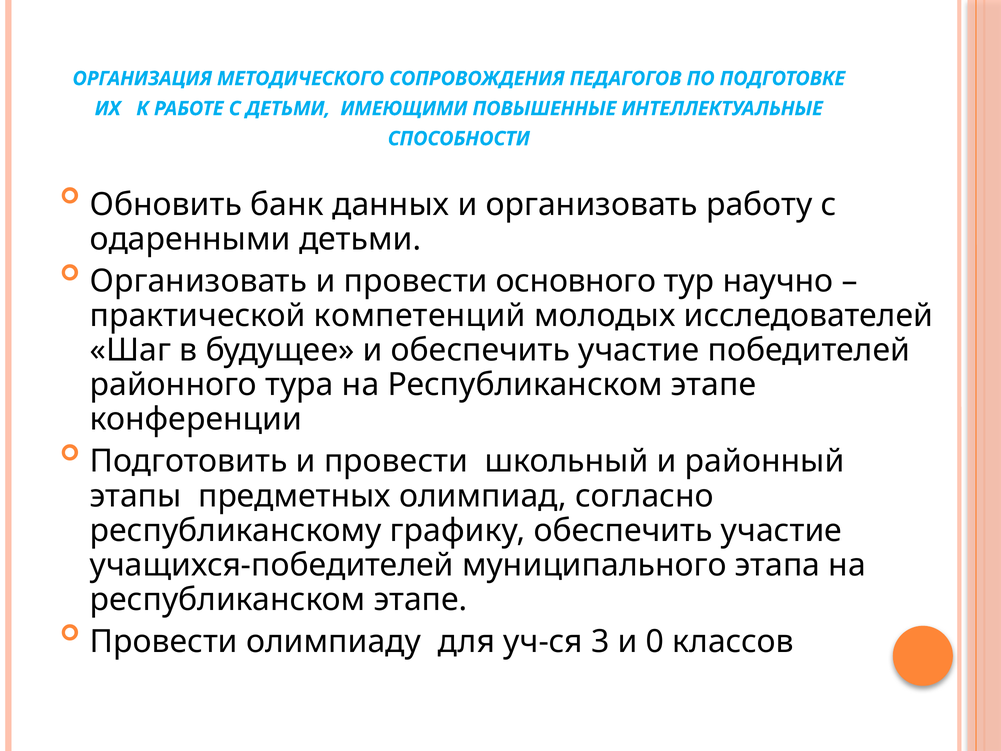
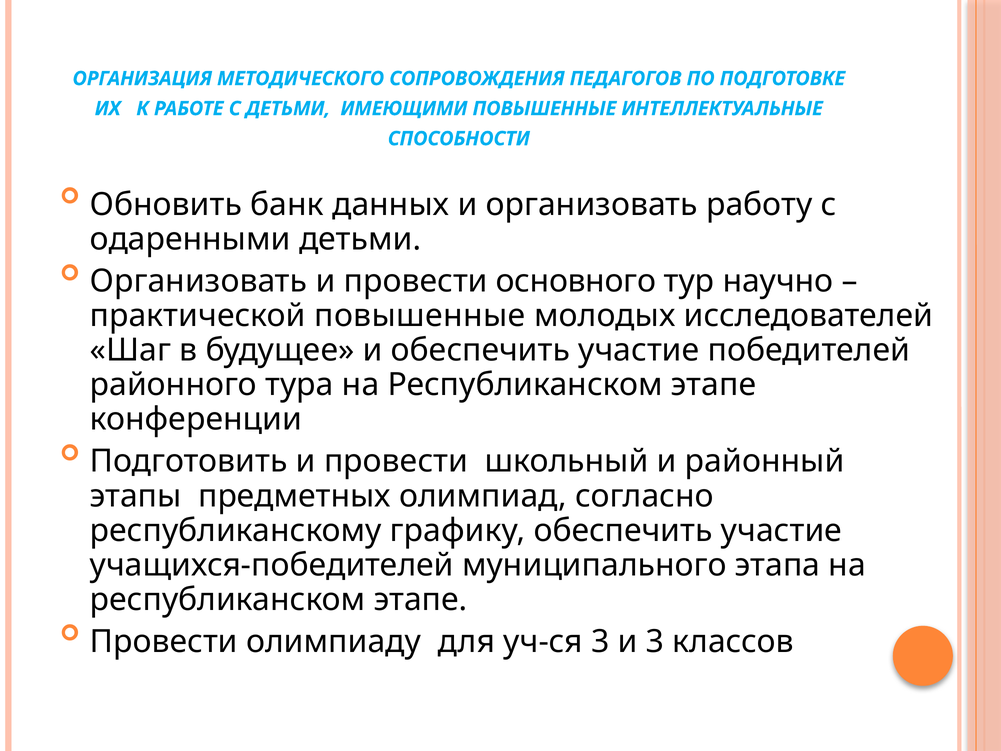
практической компетенций: компетенций -> повышенные
и 0: 0 -> 3
